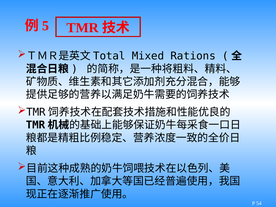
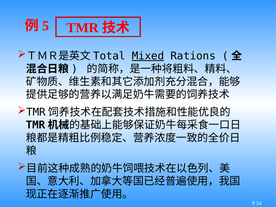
Mixed underline: none -> present
